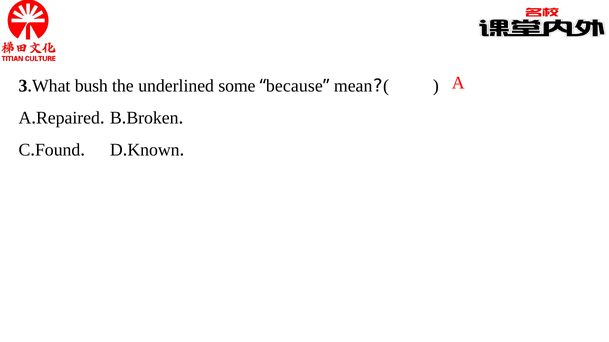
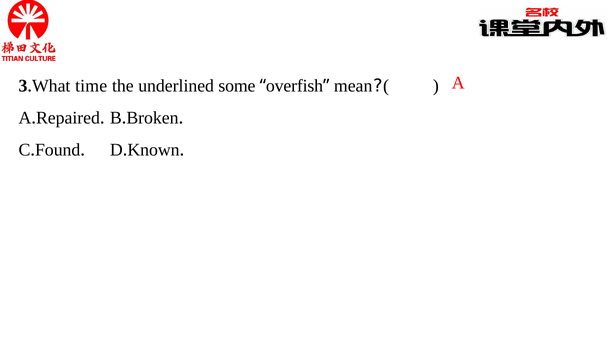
bush: bush -> time
because: because -> overfish
